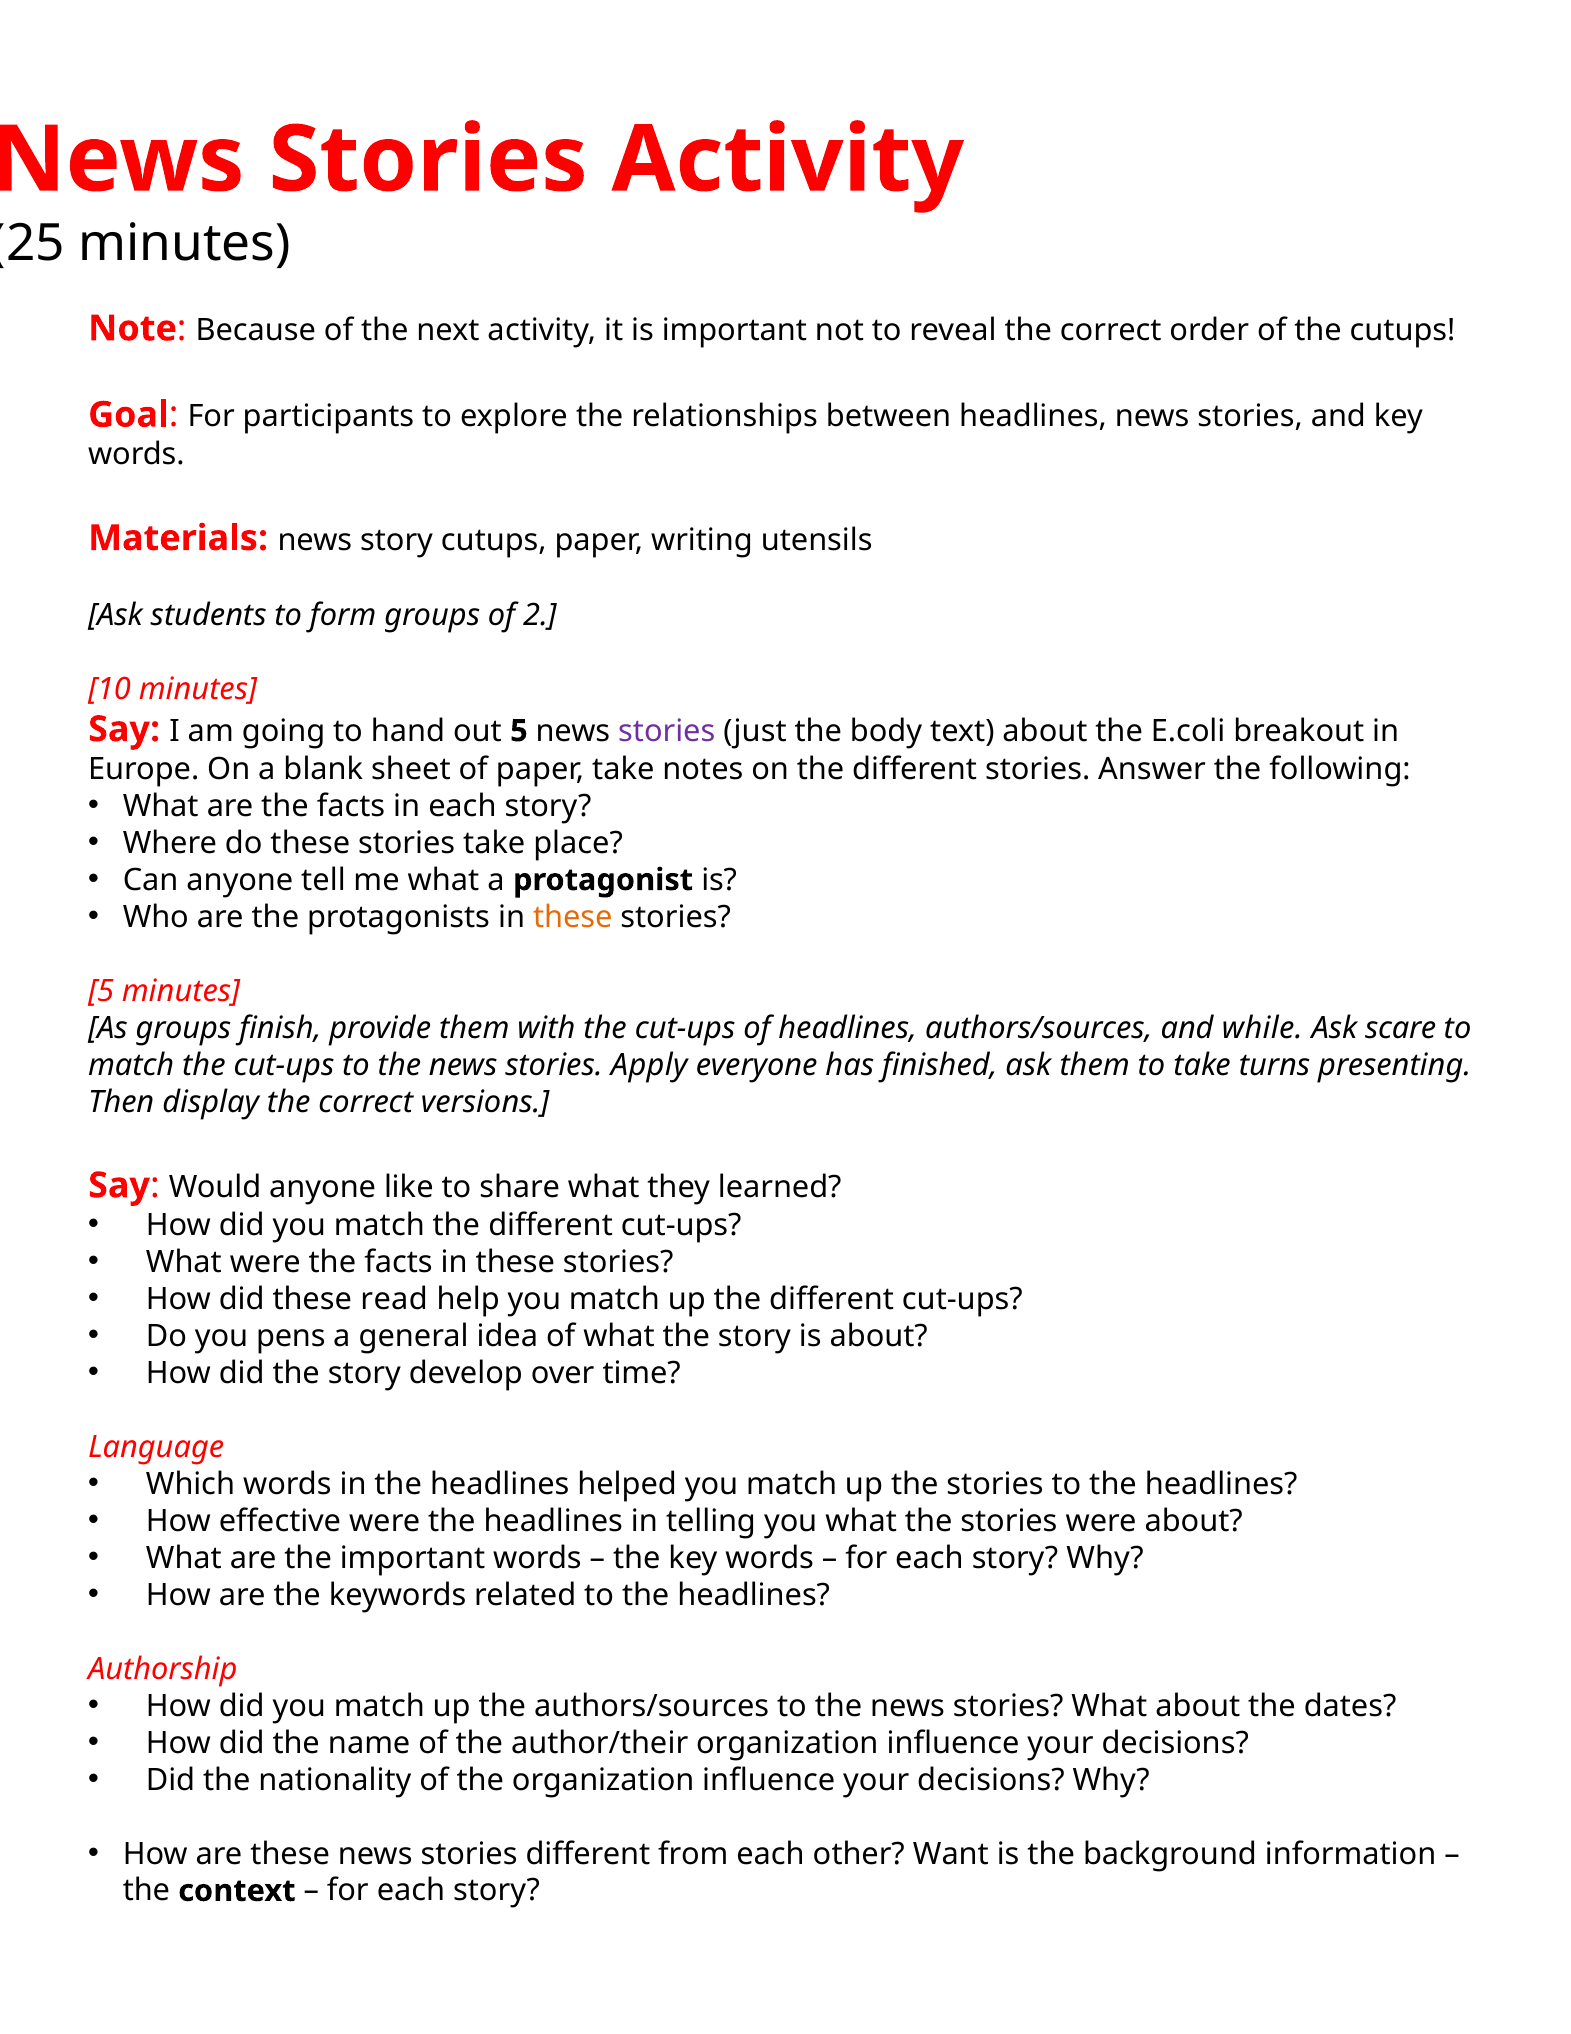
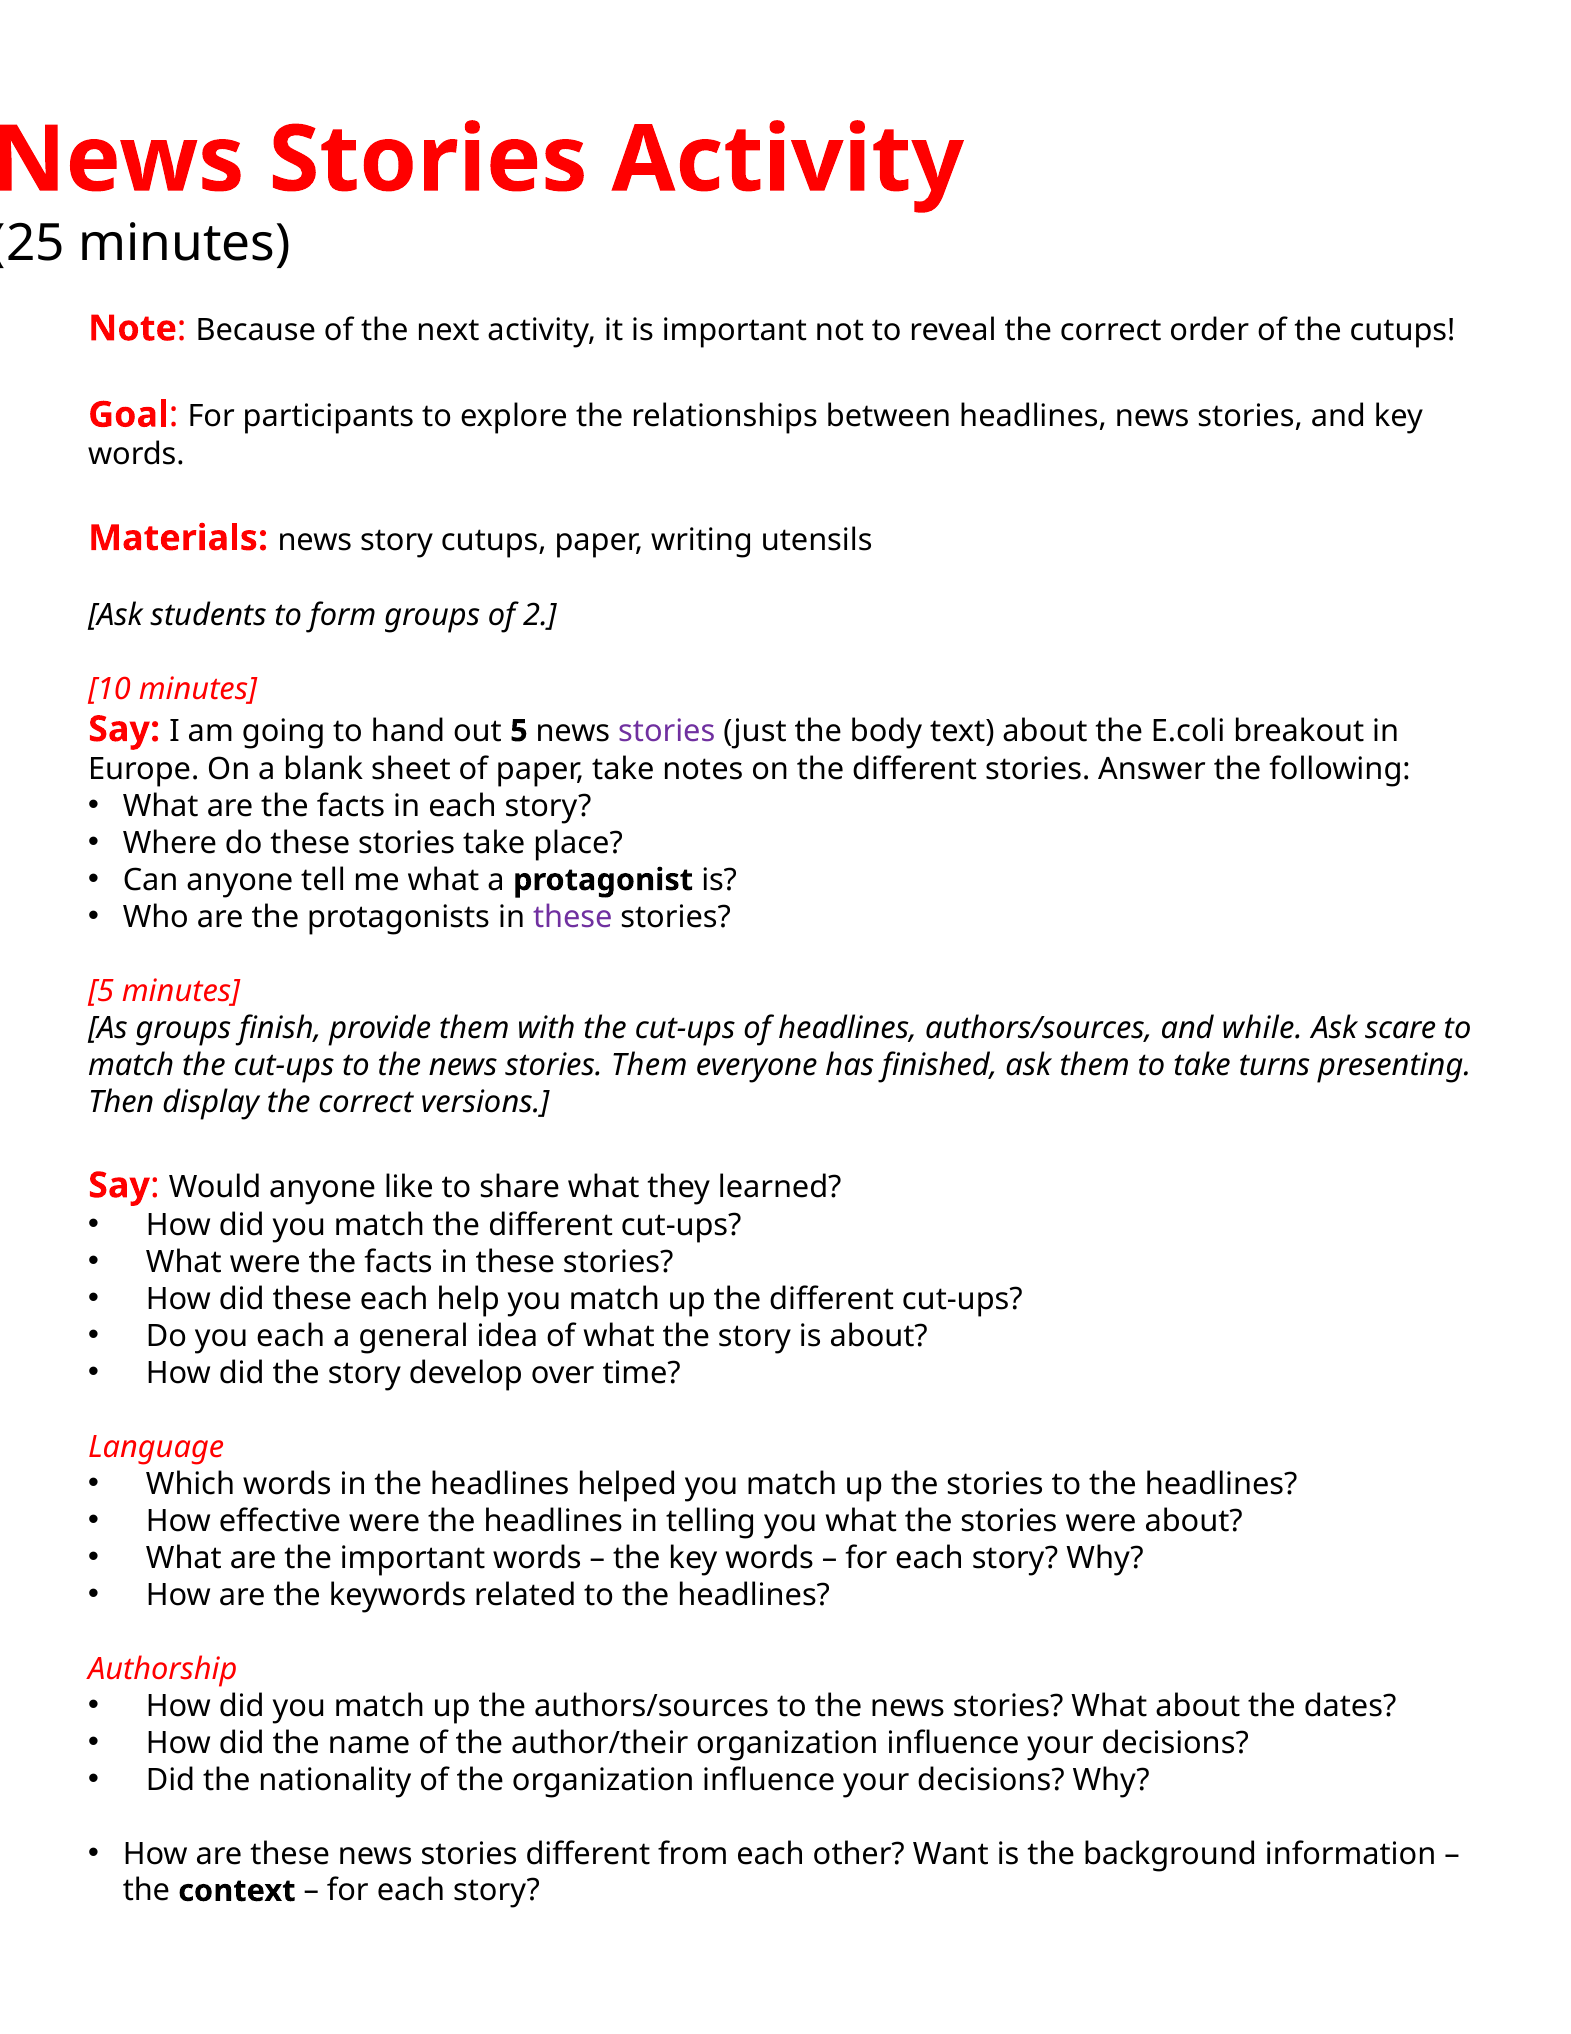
these at (573, 917) colour: orange -> purple
stories Apply: Apply -> Them
these read: read -> each
you pens: pens -> each
